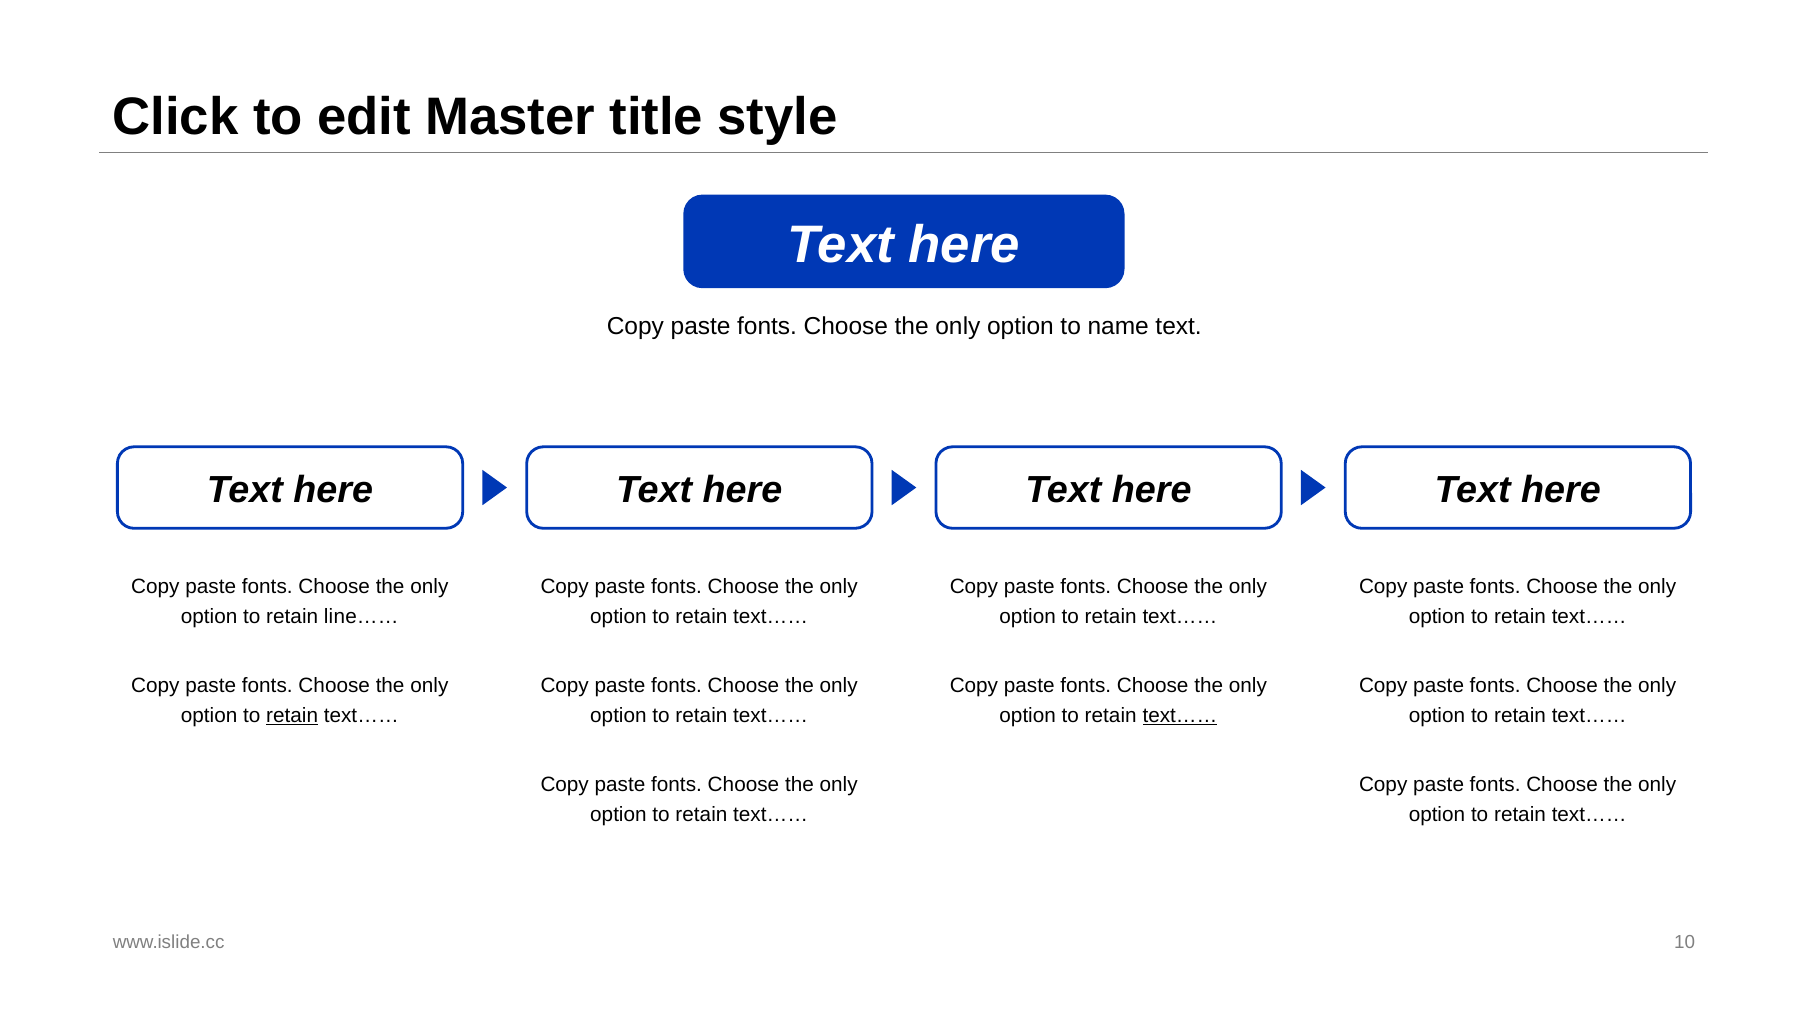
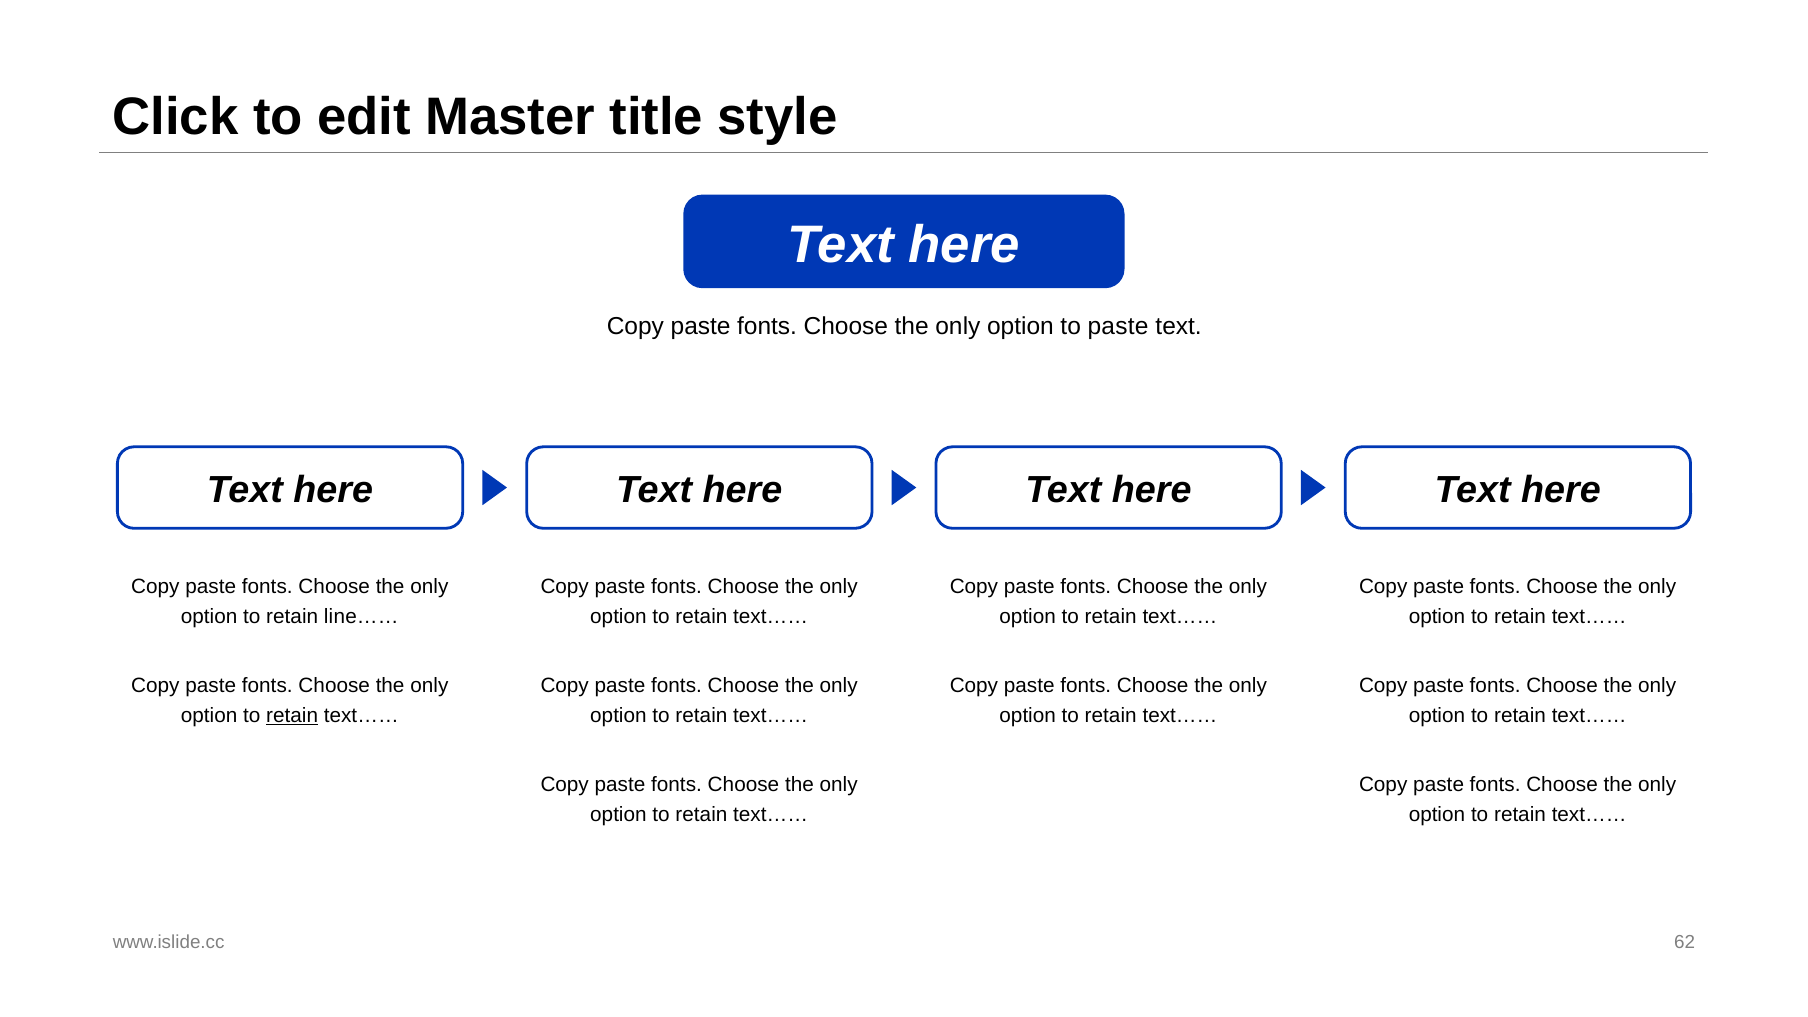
to name: name -> paste
text…… at (1180, 716) underline: present -> none
10: 10 -> 62
